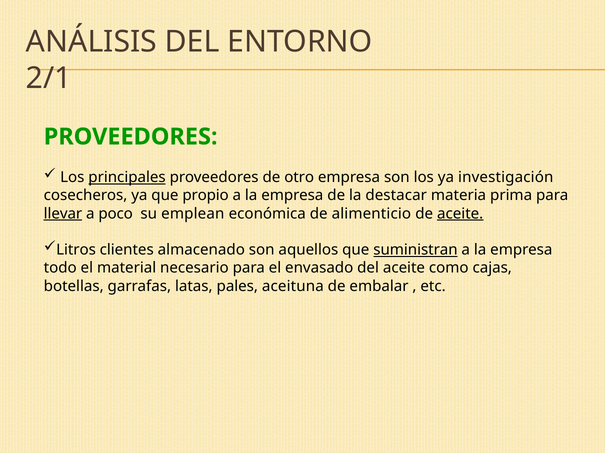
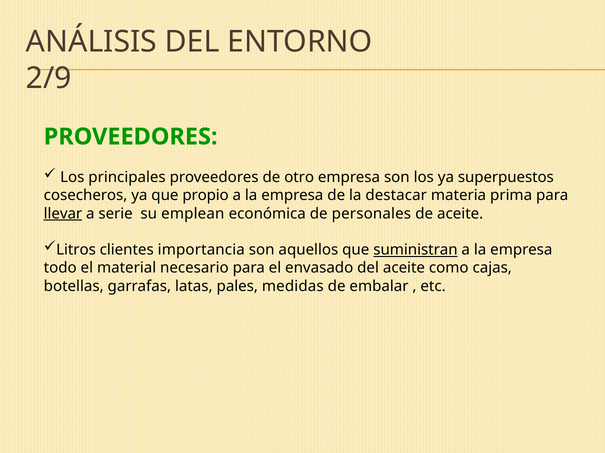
2/1: 2/1 -> 2/9
principales underline: present -> none
investigación: investigación -> superpuestos
poco: poco -> serie
alimenticio: alimenticio -> personales
aceite at (460, 214) underline: present -> none
almacenado: almacenado -> importancia
aceituna: aceituna -> medidas
